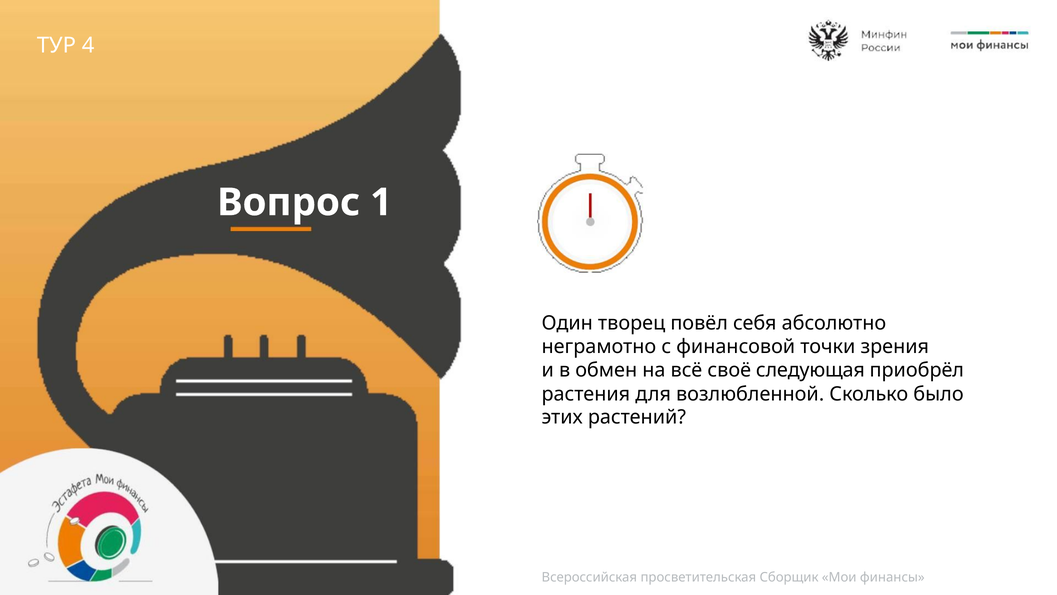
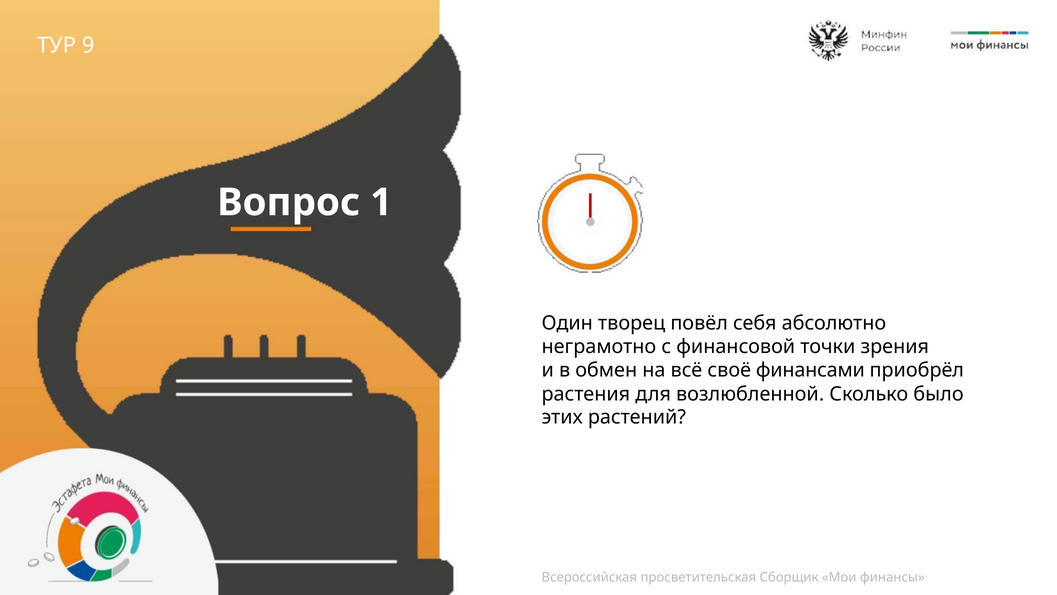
4: 4 -> 9
следующая: следующая -> финансами
